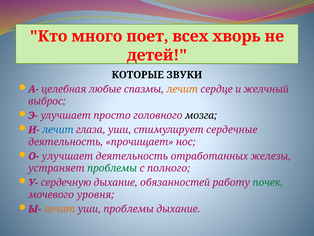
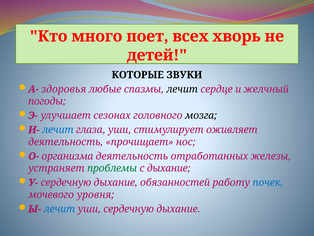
целебная: целебная -> здоровья
лечит at (182, 89) colour: orange -> black
выброс: выброс -> погоды
просто: просто -> сезонах
сердечные: сердечные -> оживляет
О- улучшает: улучшает -> организма
с полного: полного -> дыхание
почек colour: green -> blue
лечит at (59, 209) colour: orange -> blue
уши проблемы: проблемы -> сердечную
